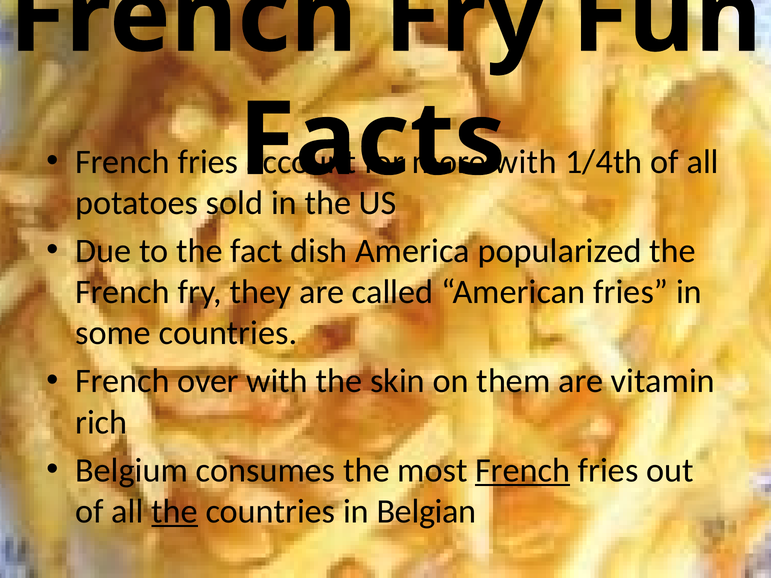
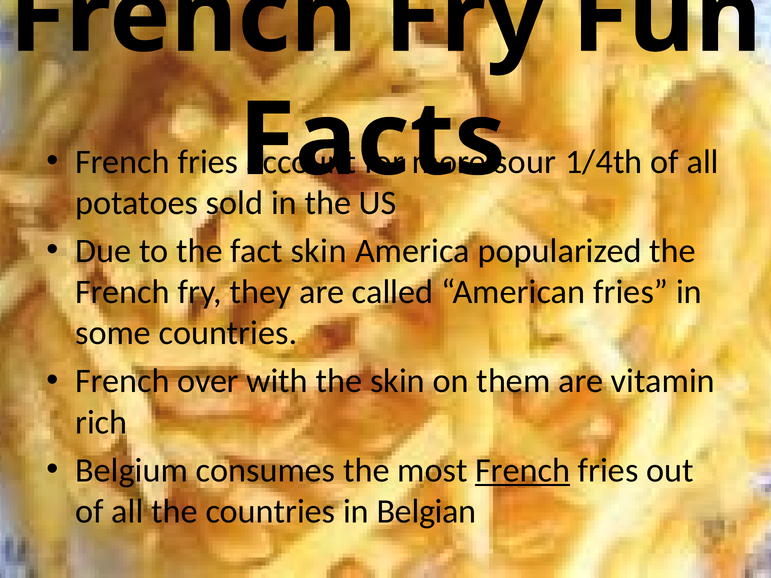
with at (525, 162): with -> sour
fact dish: dish -> skin
the at (175, 512) underline: present -> none
